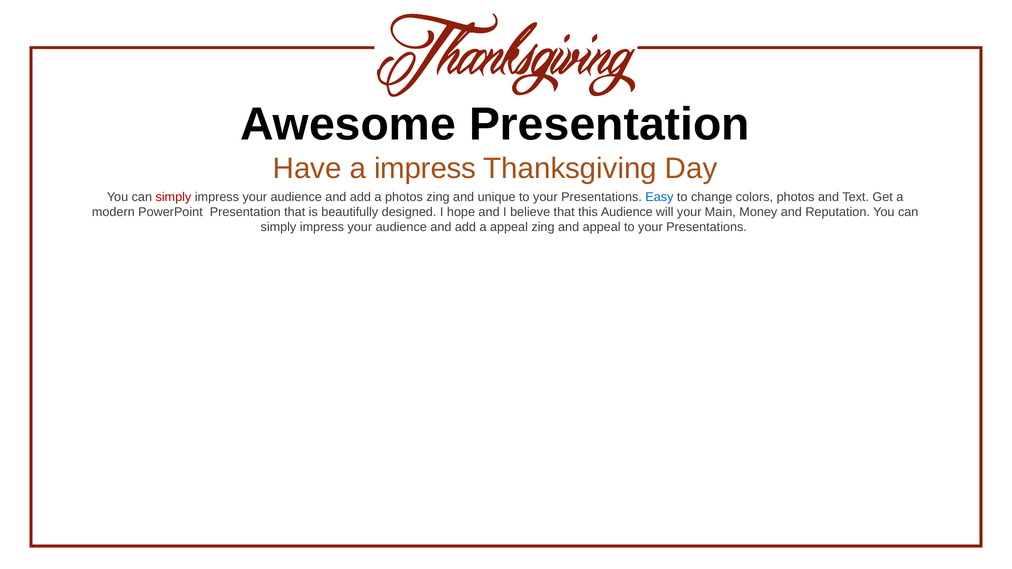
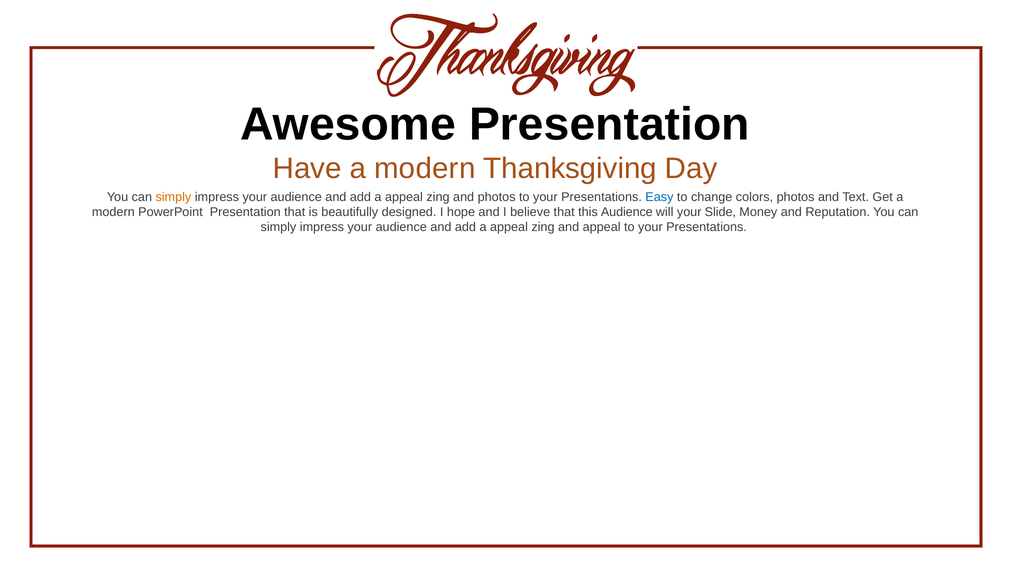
Have a impress: impress -> modern
simply at (173, 197) colour: red -> orange
photos at (404, 197): photos -> appeal
and unique: unique -> photos
Main: Main -> Slide
